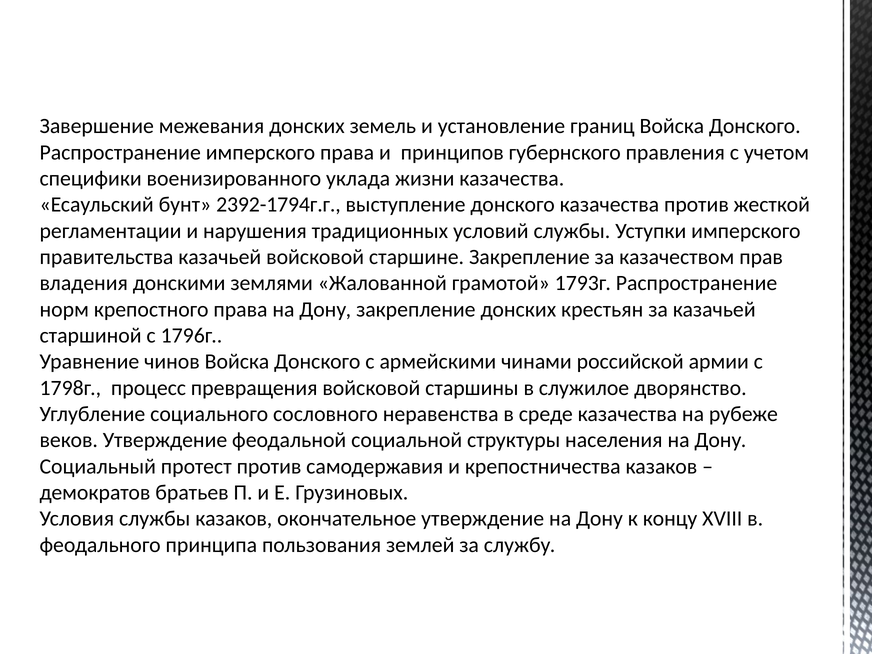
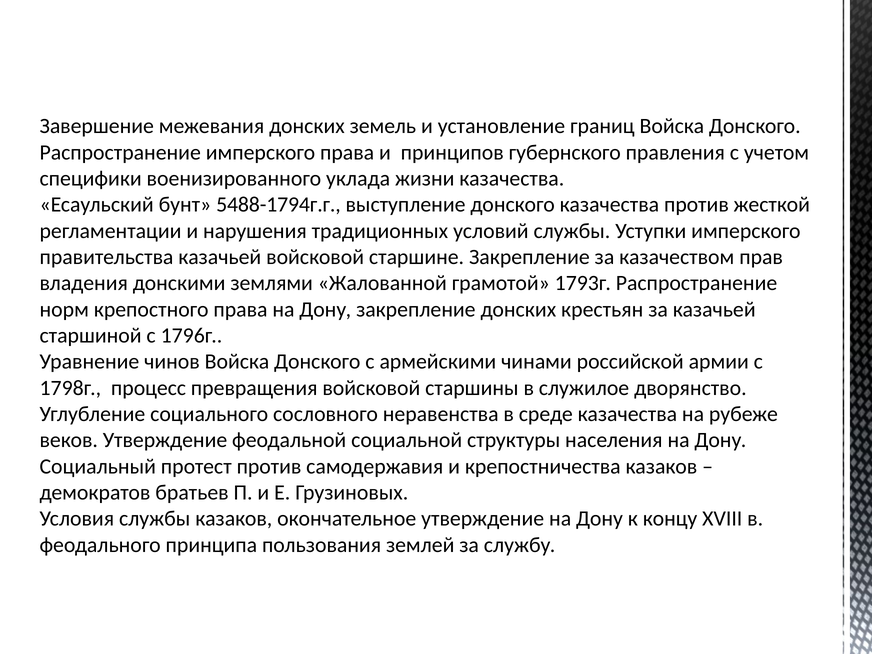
2392-1794г.г: 2392-1794г.г -> 5488-1794г.г
